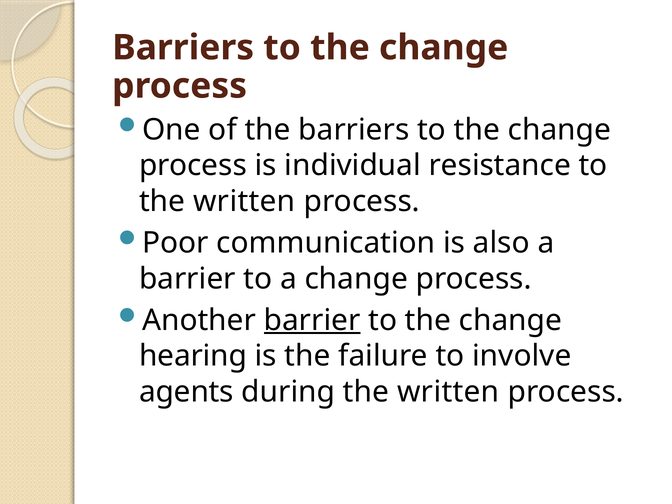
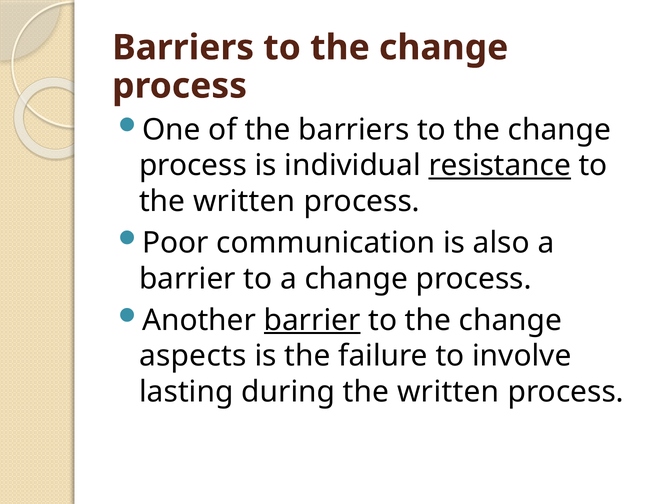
resistance underline: none -> present
hearing: hearing -> aspects
agents: agents -> lasting
